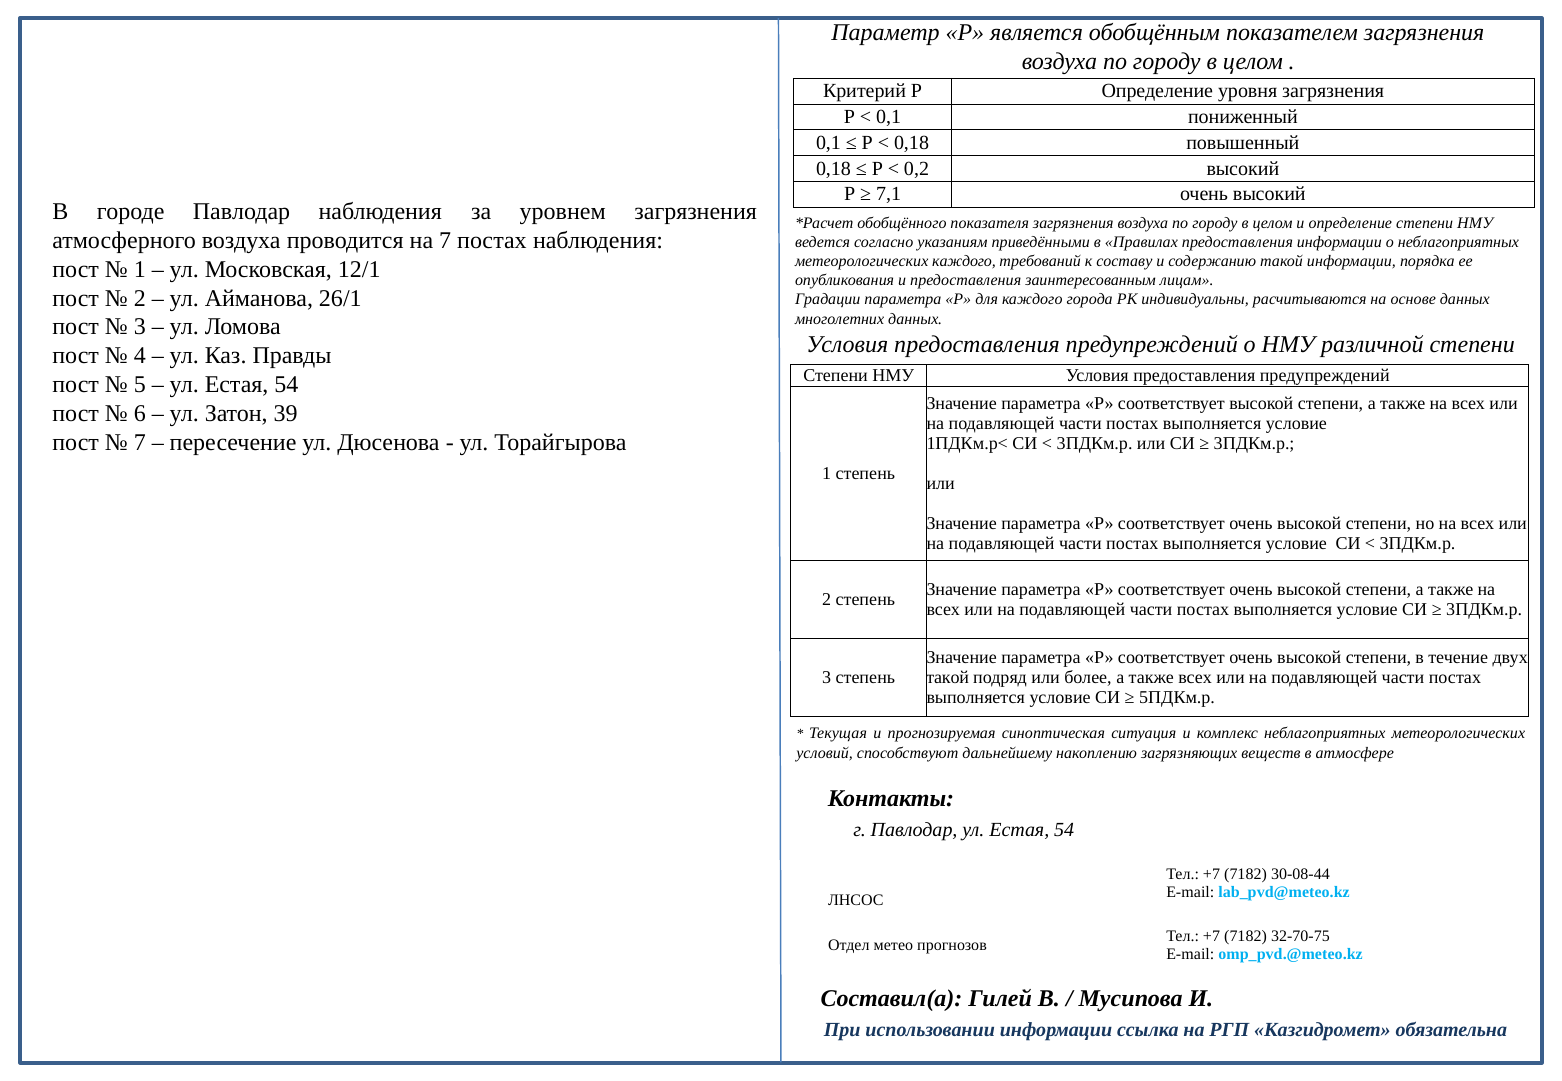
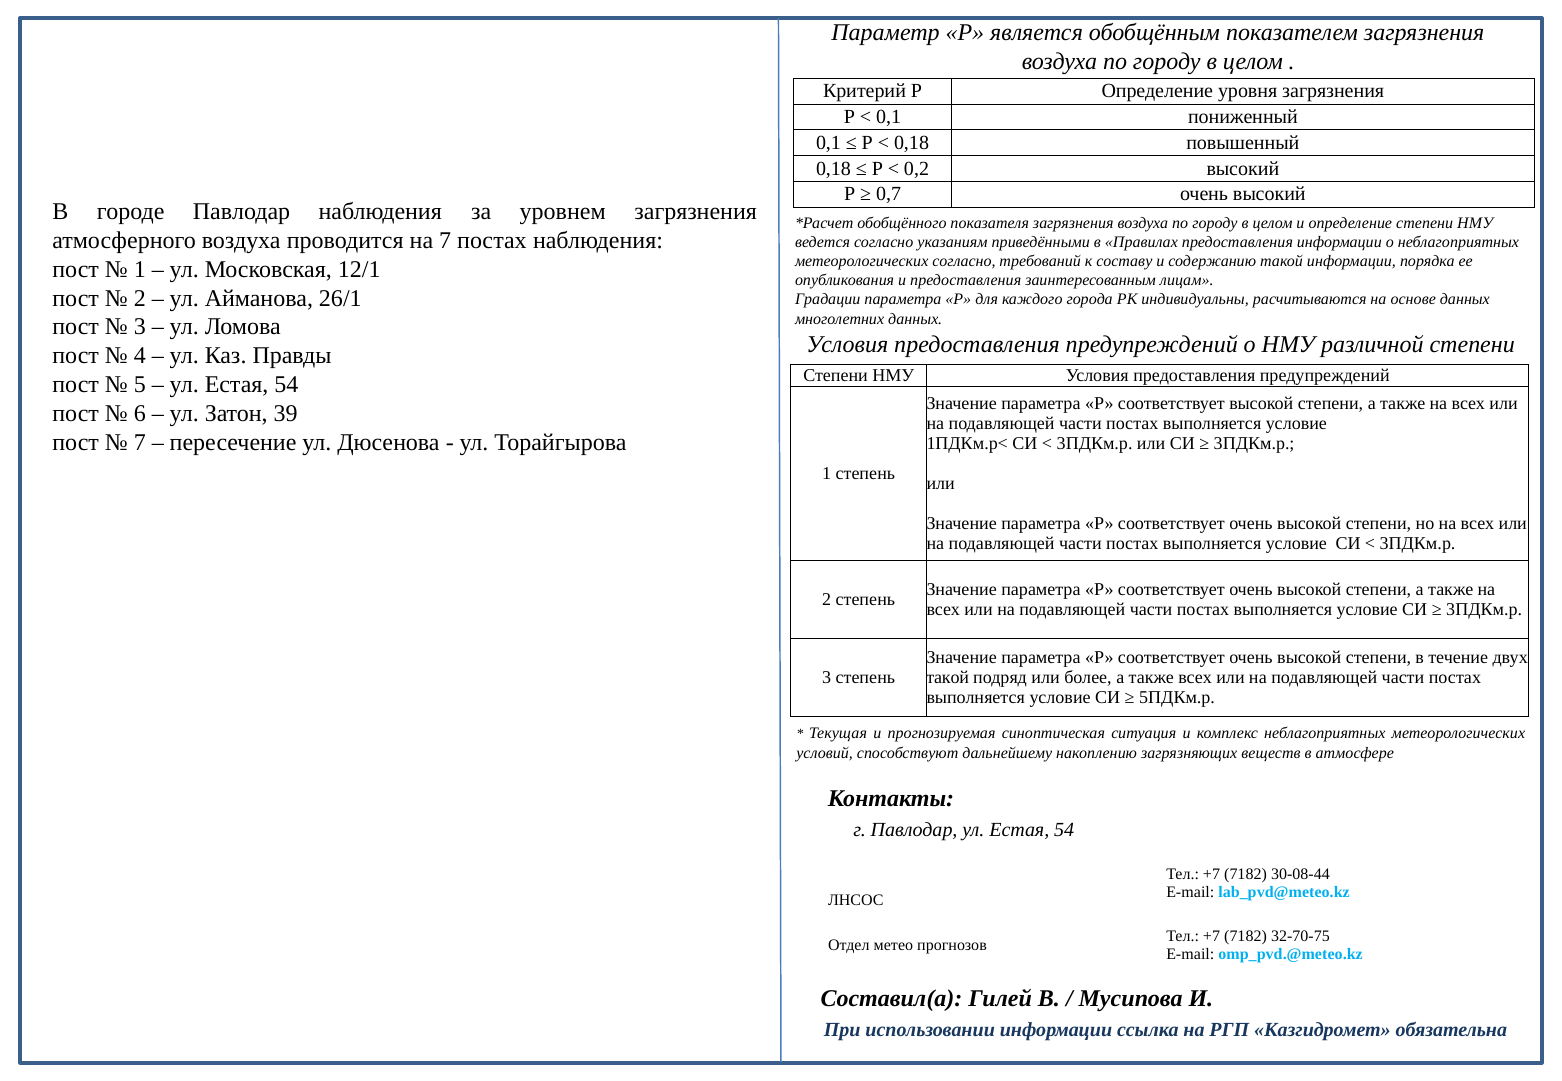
7,1: 7,1 -> 0,7
метеорологических каждого: каждого -> согласно
